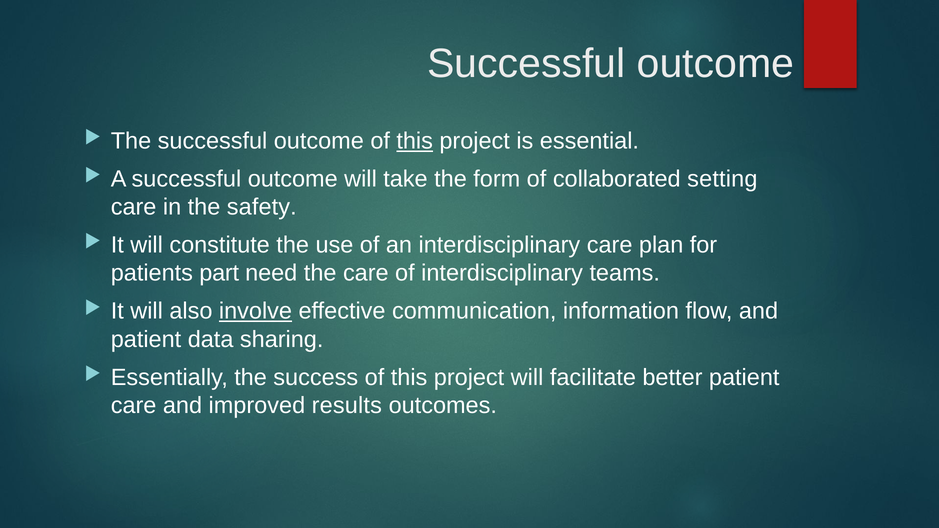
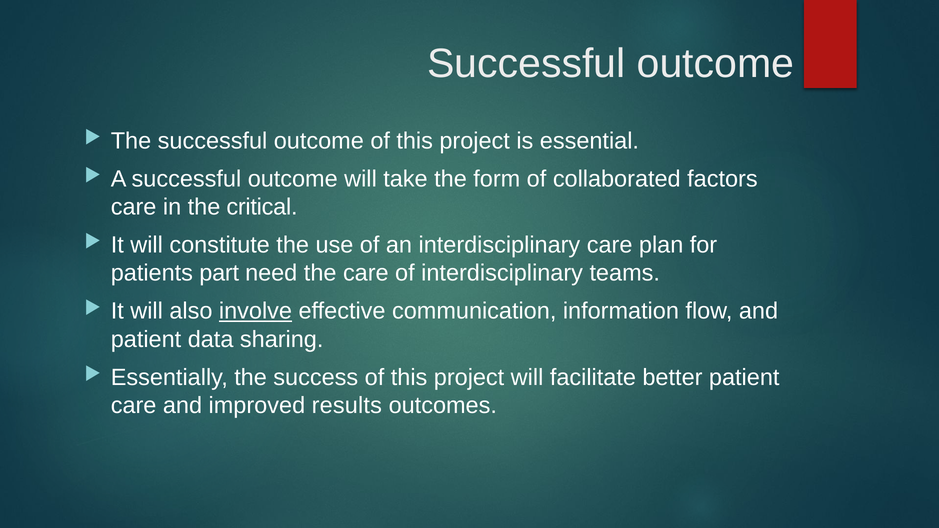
this at (415, 141) underline: present -> none
setting: setting -> factors
safety: safety -> critical
